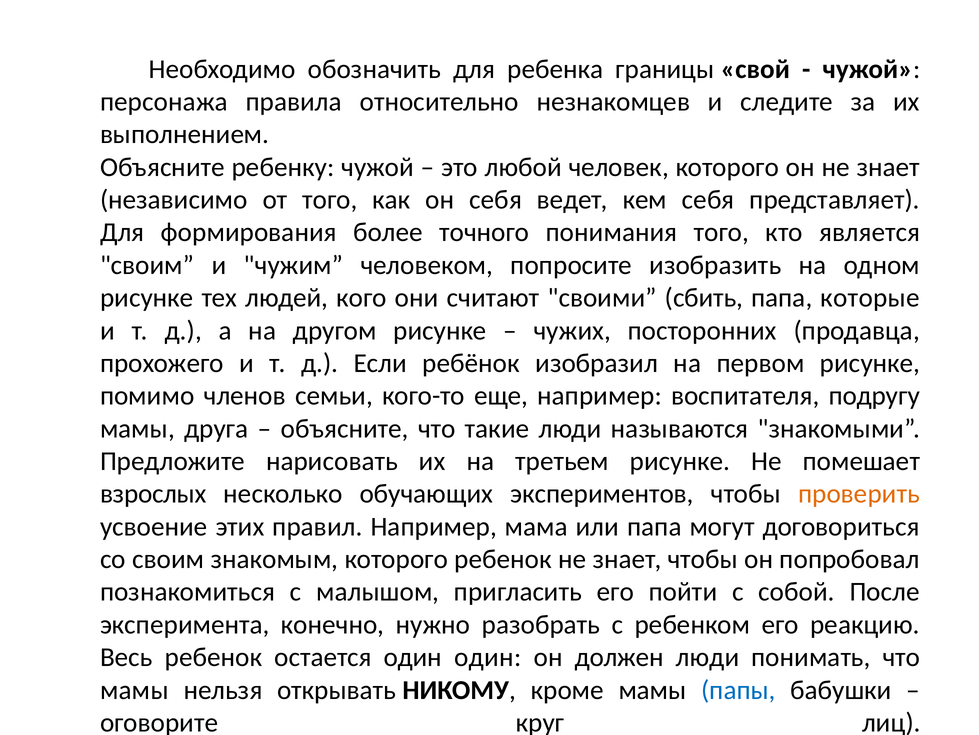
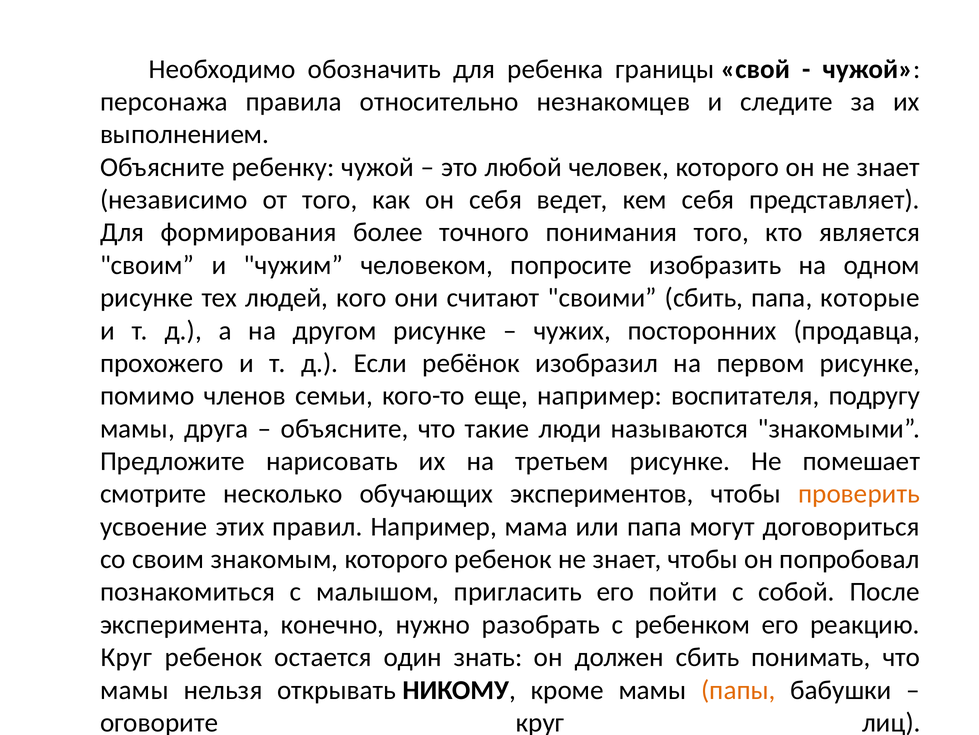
взрослых: взрослых -> смотрите
Весь at (126, 657): Весь -> Круг
один один: один -> знать
должен люди: люди -> сбить
папы colour: blue -> orange
